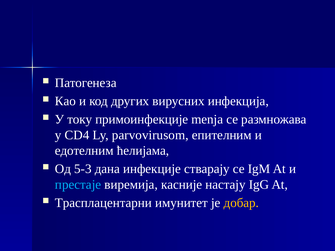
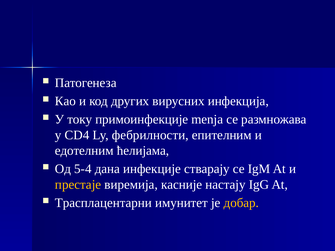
parvovirusom: parvovirusom -> фебрилности
5-3: 5-3 -> 5-4
престаје colour: light blue -> yellow
